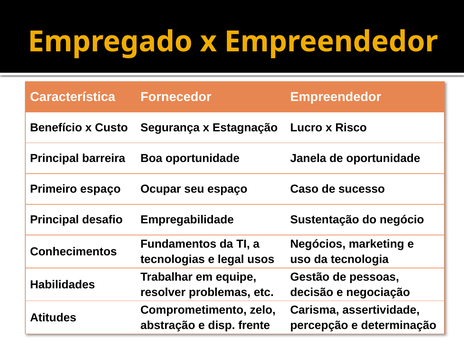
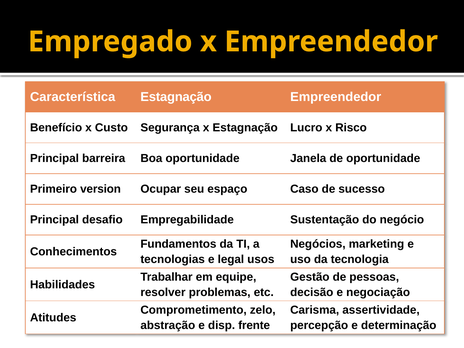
Característica Fornecedor: Fornecedor -> Estagnação
Primeiro espaço: espaço -> version
